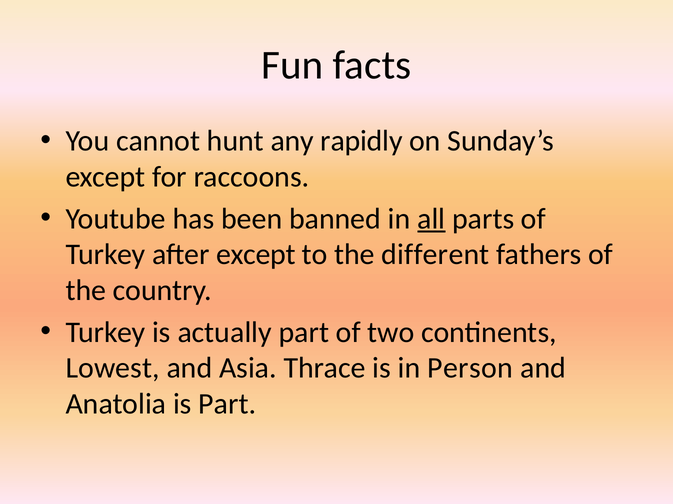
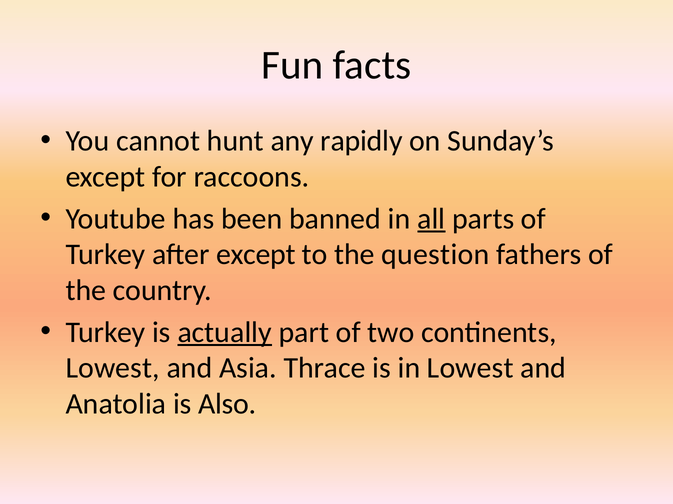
different: different -> question
actually underline: none -> present
in Person: Person -> Lowest
is Part: Part -> Also
